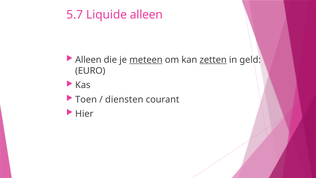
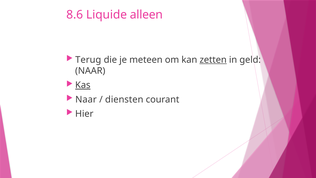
5.7: 5.7 -> 8.6
Alleen at (88, 60): Alleen -> Terug
meteen underline: present -> none
EURO at (90, 71): EURO -> NAAR
Kas underline: none -> present
Toen at (86, 99): Toen -> Naar
